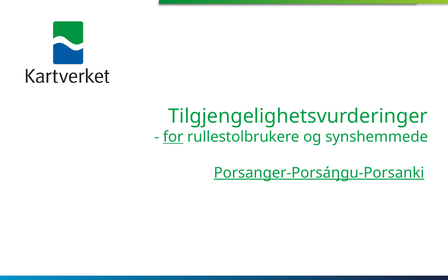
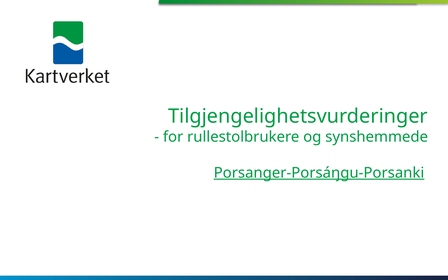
for underline: present -> none
